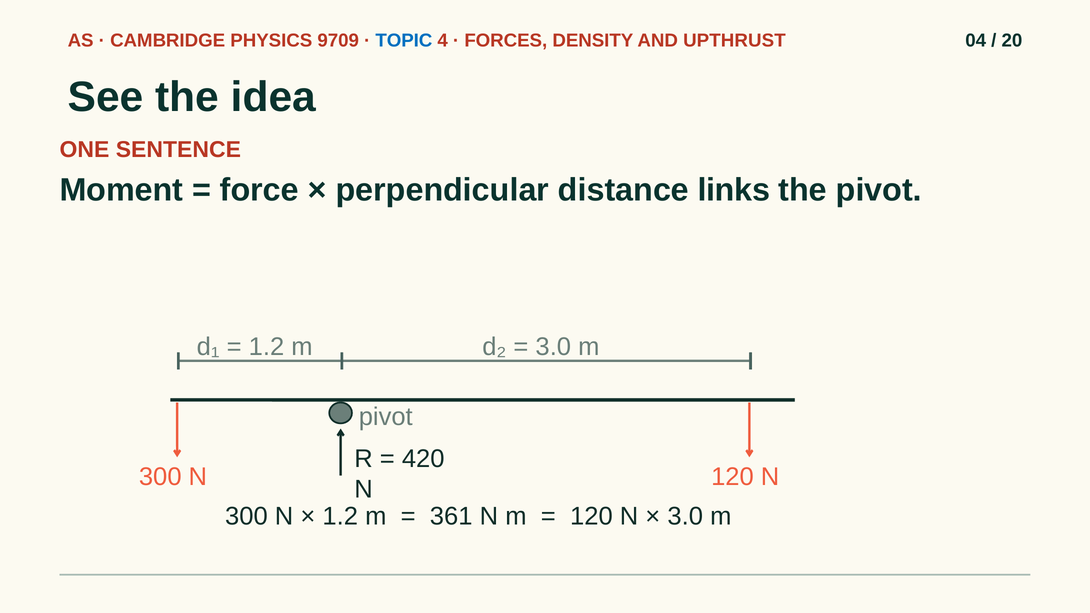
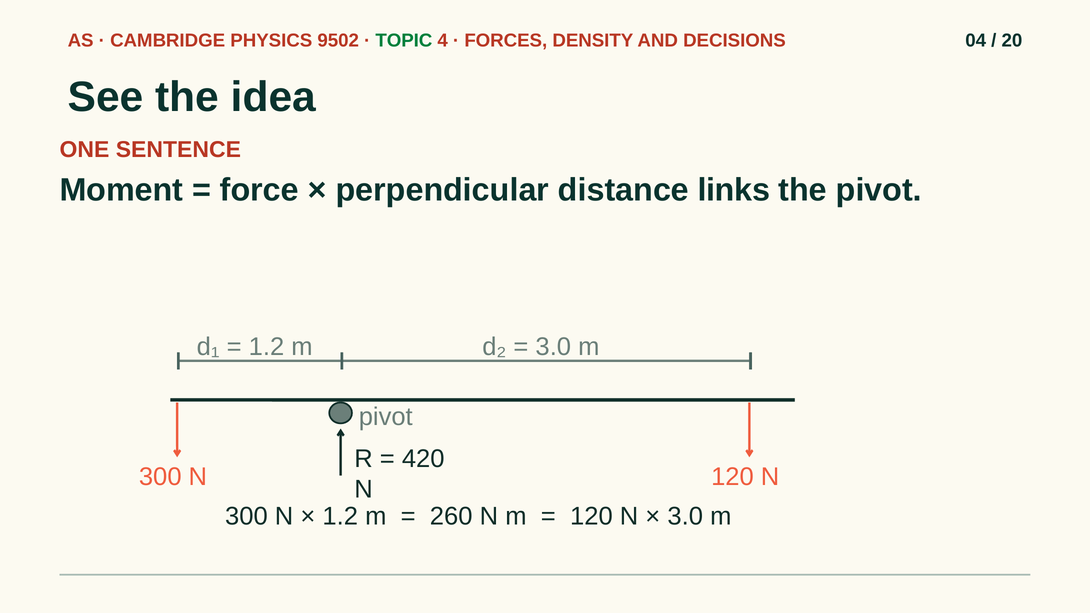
9709: 9709 -> 9502
TOPIC colour: blue -> green
UPTHRUST: UPTHRUST -> DECISIONS
361: 361 -> 260
